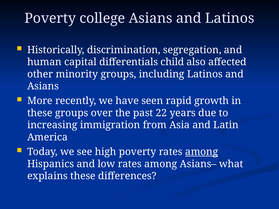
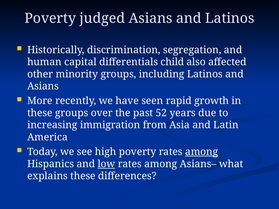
college: college -> judged
22: 22 -> 52
low underline: none -> present
